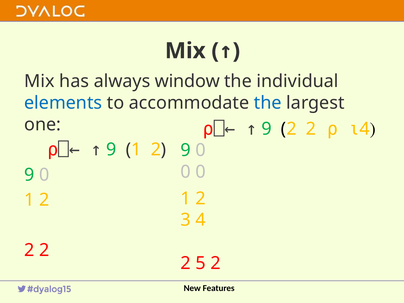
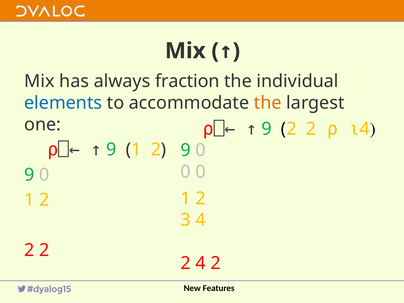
window: window -> fraction
the at (268, 103) colour: blue -> orange
2 5: 5 -> 4
